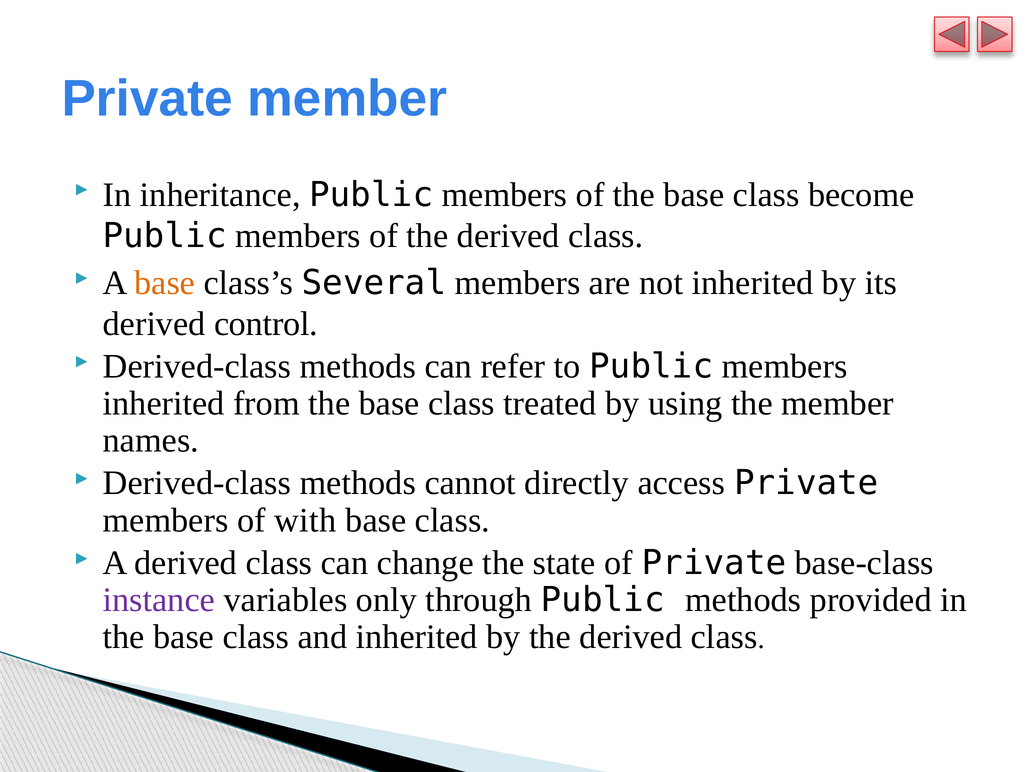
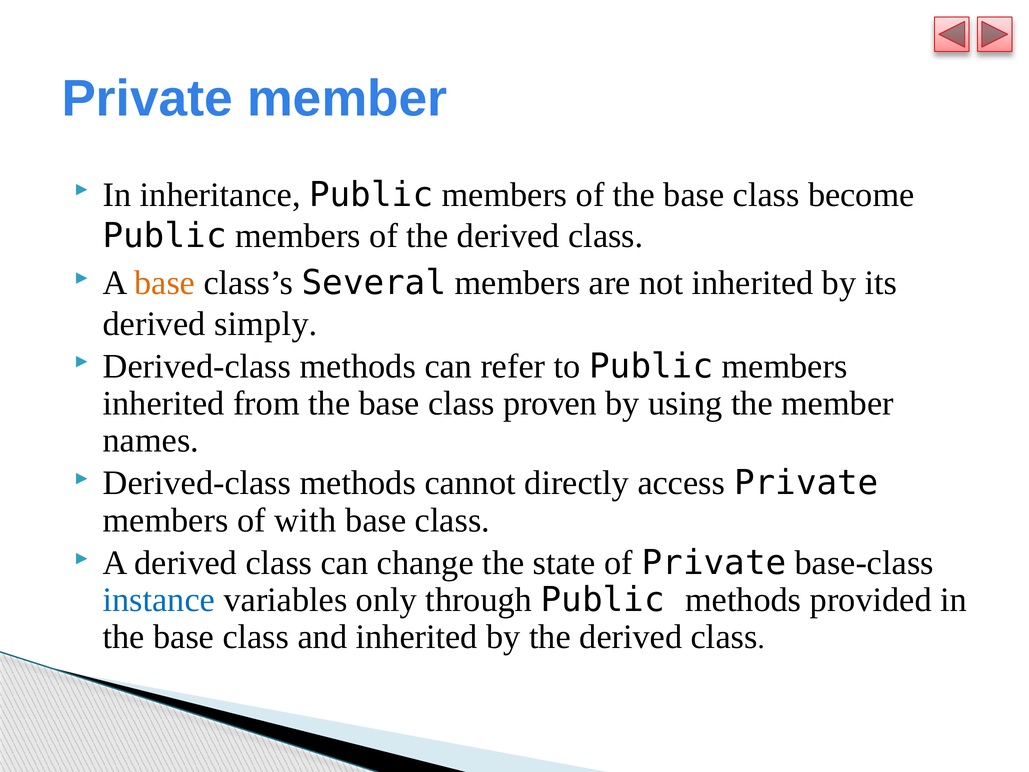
control: control -> simply
treated: treated -> proven
instance colour: purple -> blue
